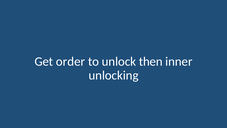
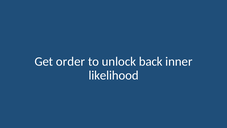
then: then -> back
unlocking: unlocking -> likelihood
